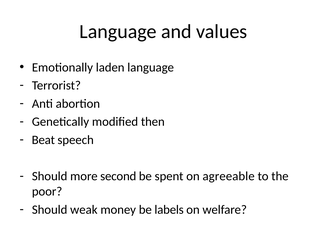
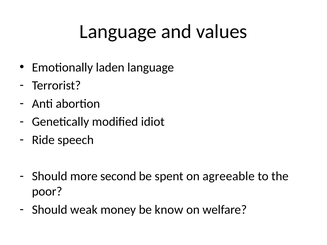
then: then -> idiot
Beat: Beat -> Ride
labels: labels -> know
